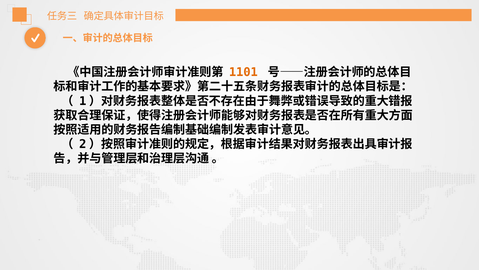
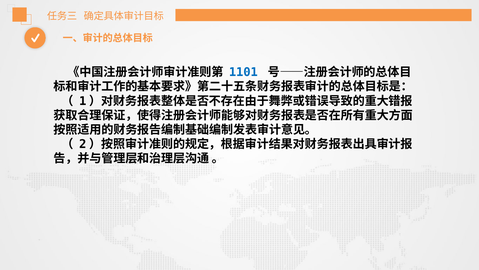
1101 colour: orange -> blue
